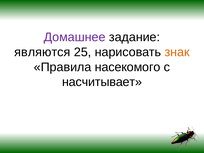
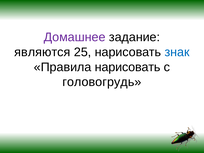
знак colour: orange -> blue
Правила насекомого: насекомого -> нарисовать
насчитывает: насчитывает -> головогрудь
